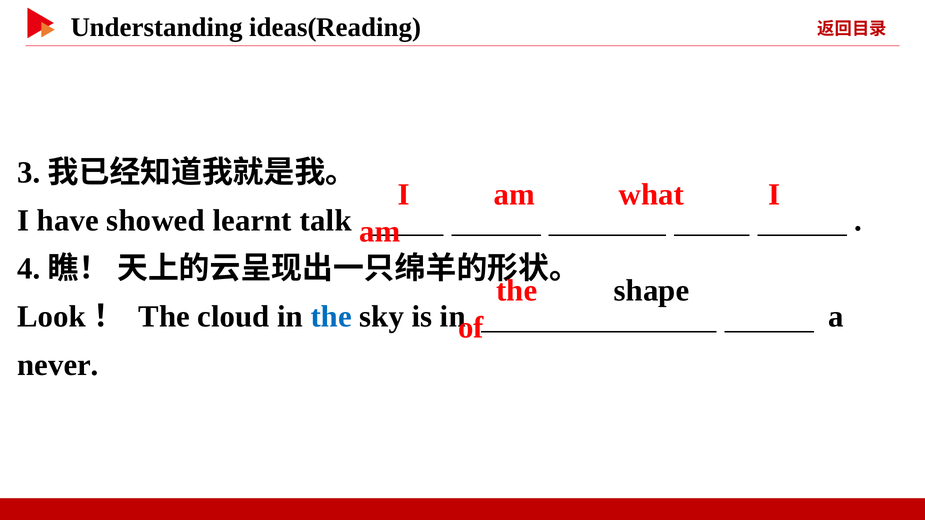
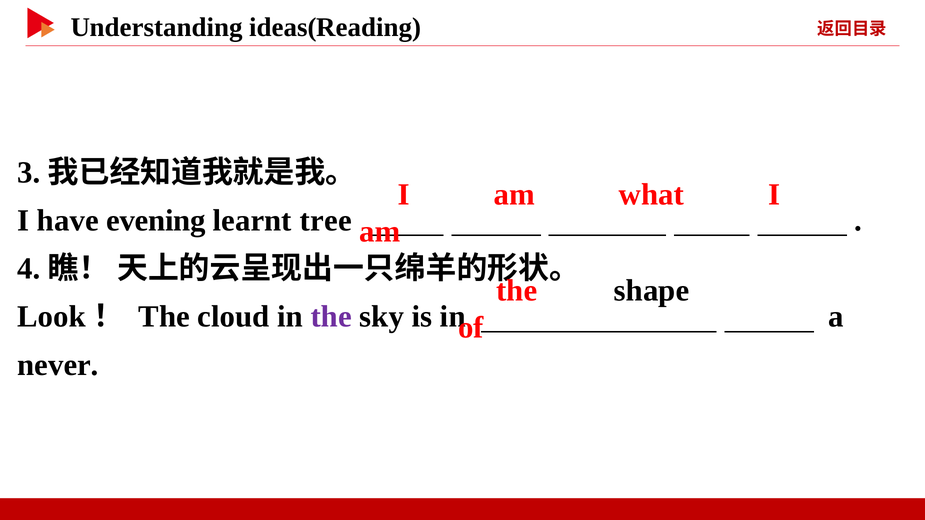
showed: showed -> evening
talk: talk -> tree
the at (331, 317) colour: blue -> purple
